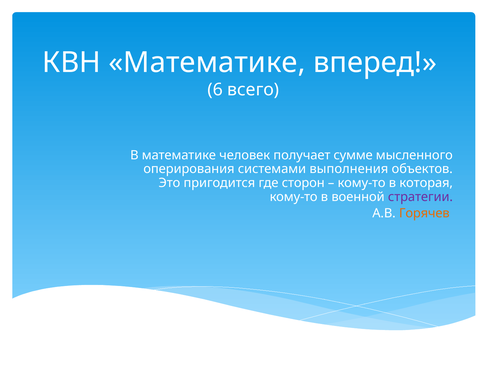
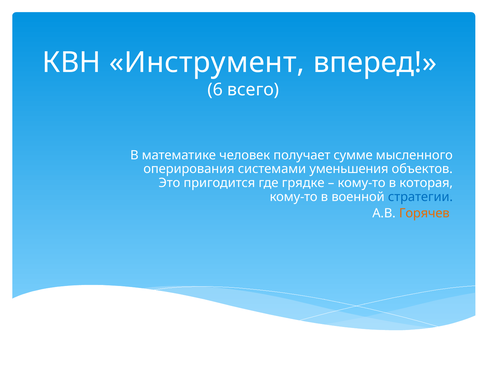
КВН Математике: Математике -> Инструмент
выполнения: выполнения -> уменьшения
сторон: сторон -> грядке
стратегии colour: purple -> blue
